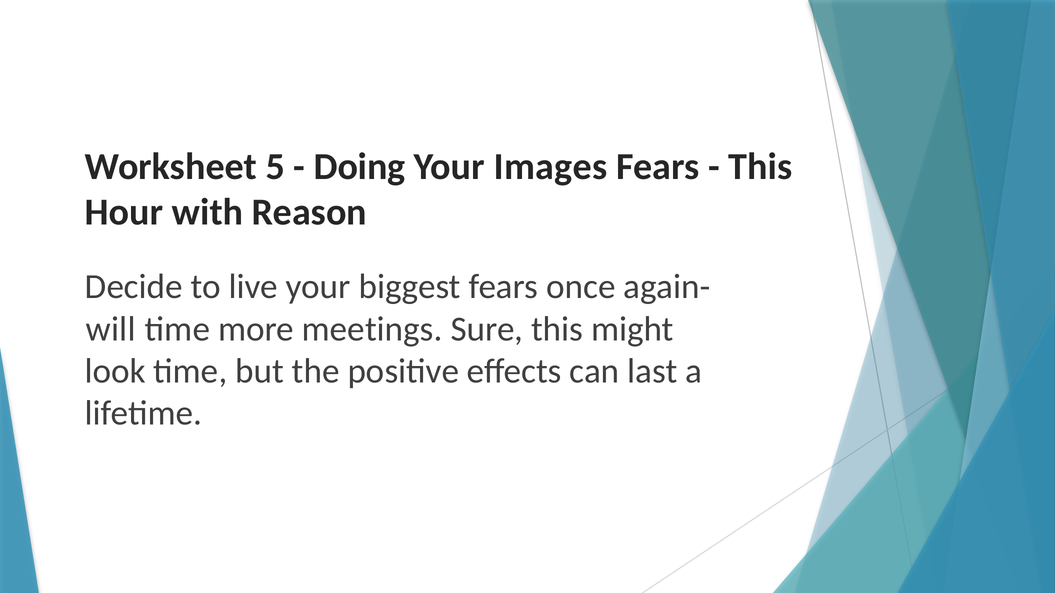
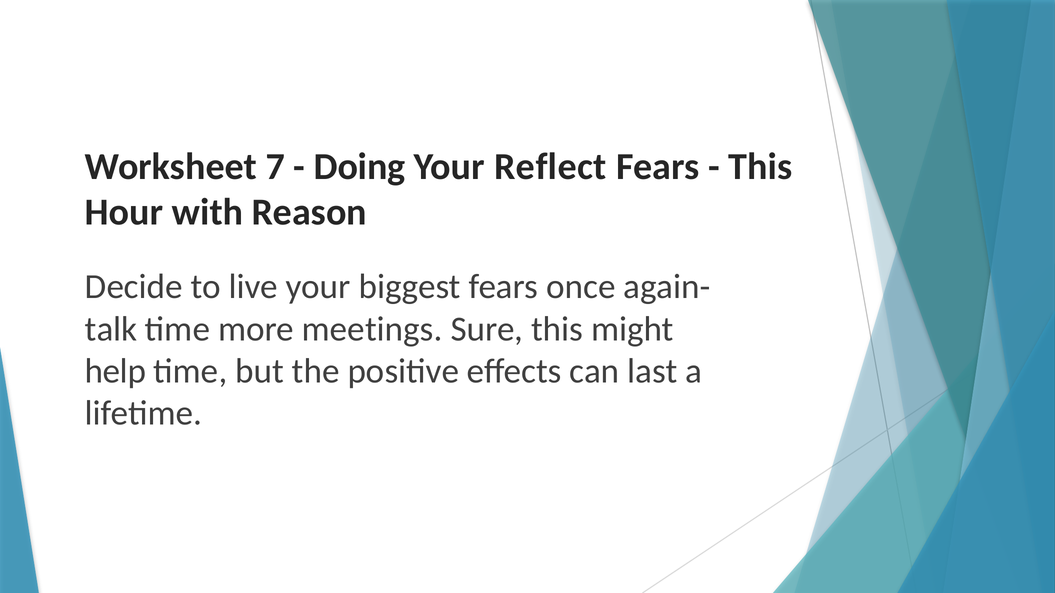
5: 5 -> 7
Images: Images -> Reflect
will: will -> talk
look: look -> help
